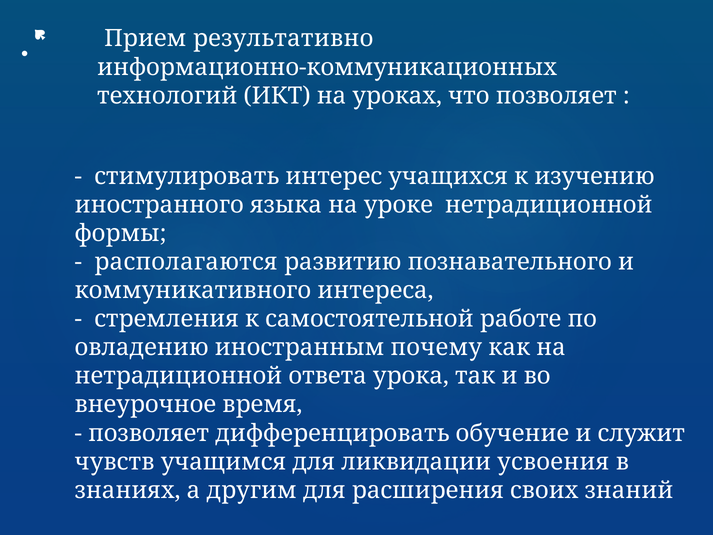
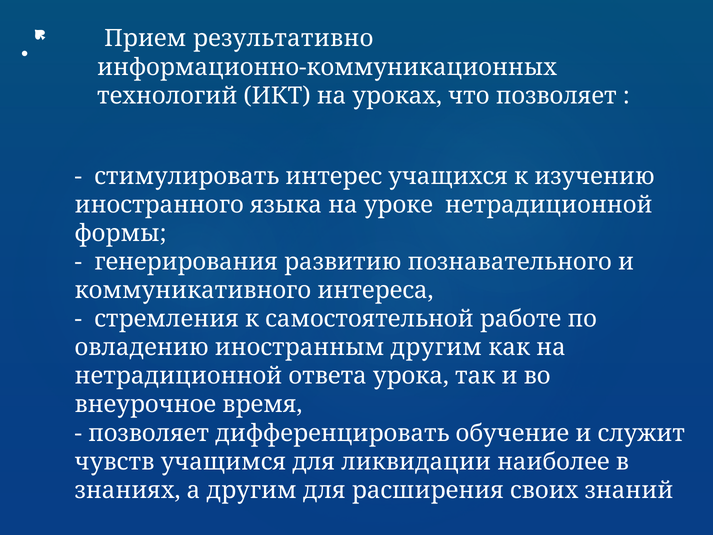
располагаются: располагаются -> генерирования
иностранным почему: почему -> другим
усвоения: усвоения -> наиболее
